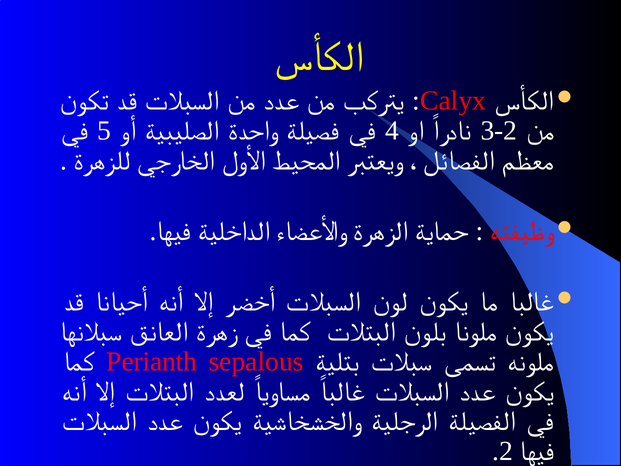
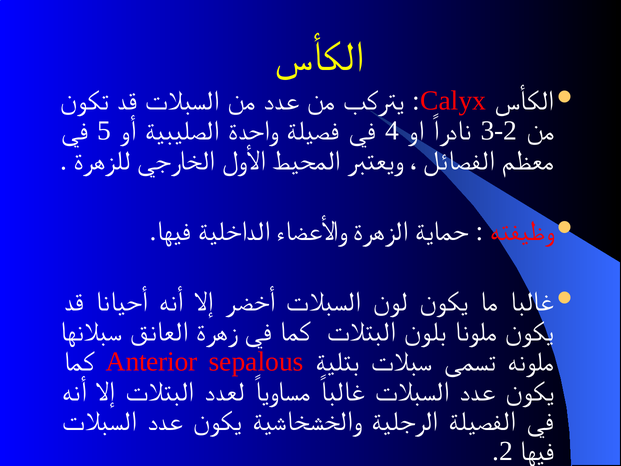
Perianth: Perianth -> Anterior
